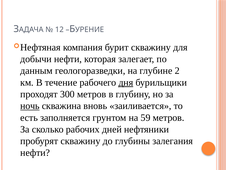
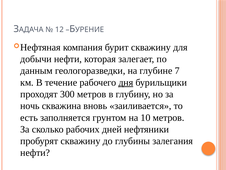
2: 2 -> 7
ночь underline: present -> none
59: 59 -> 10
